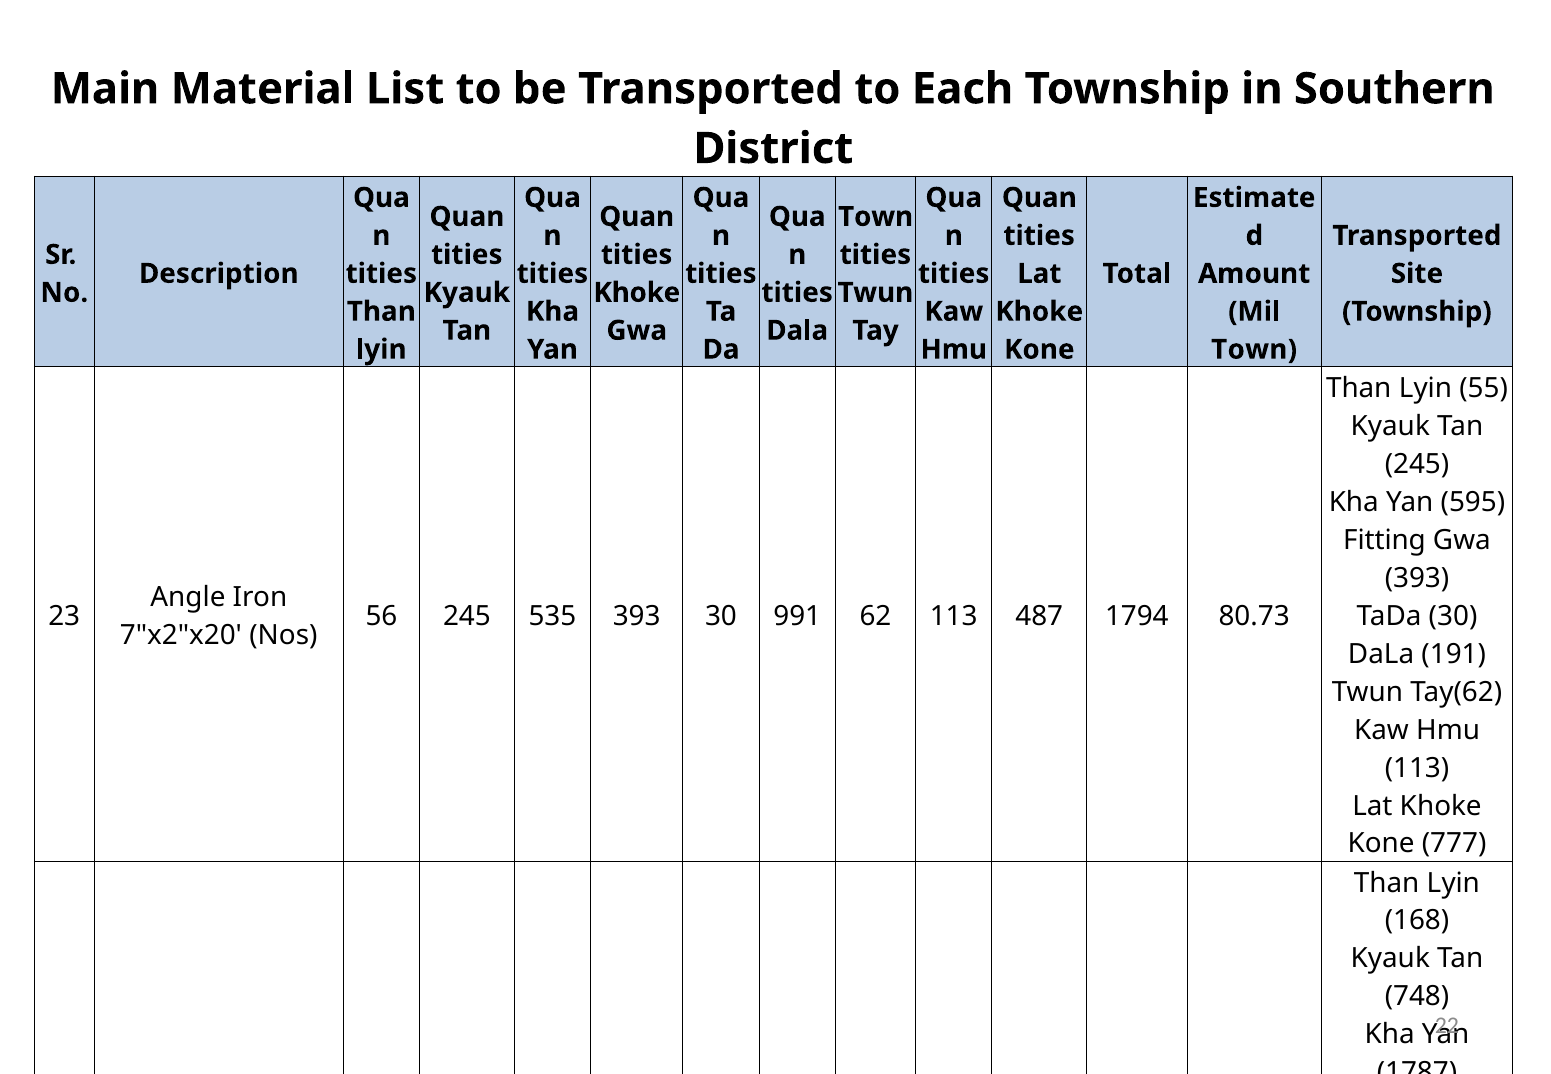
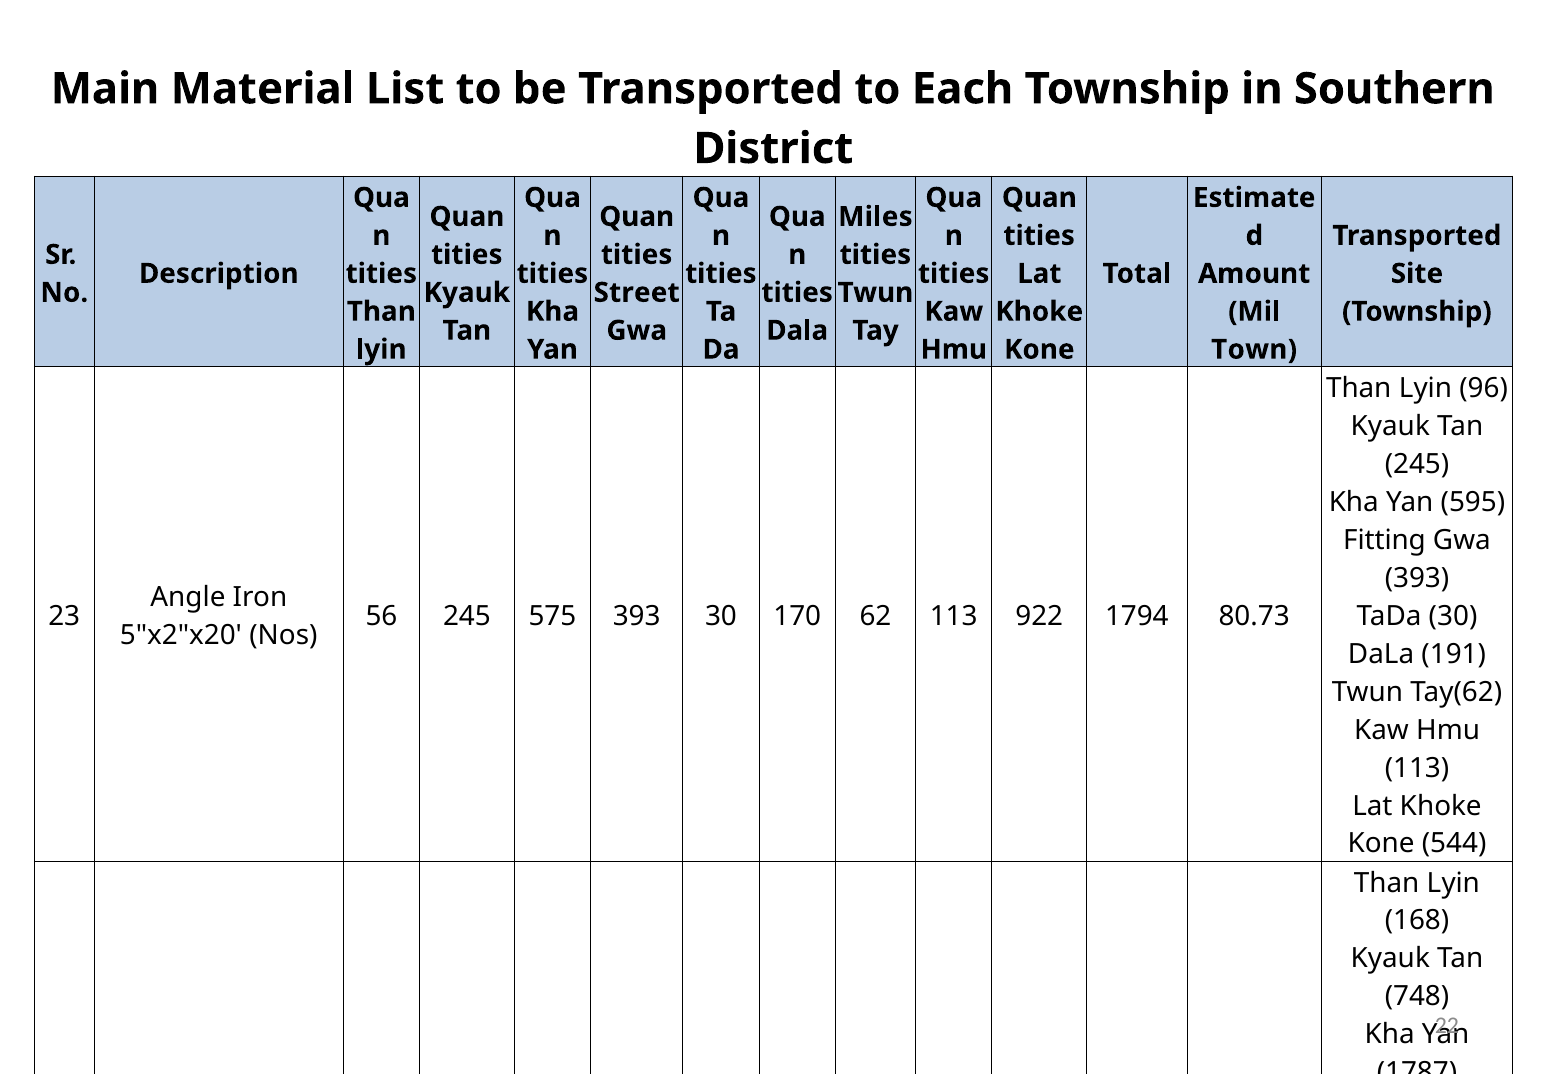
Town at (876, 217): Town -> Miles
Khoke at (637, 293): Khoke -> Street
55: 55 -> 96
535: 535 -> 575
991: 991 -> 170
487: 487 -> 922
7"x2"x20: 7"x2"x20 -> 5"x2"x20
777: 777 -> 544
